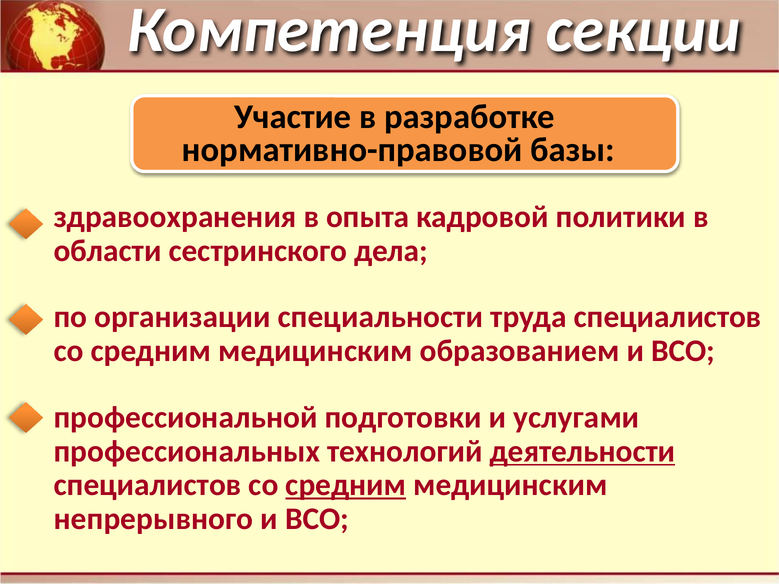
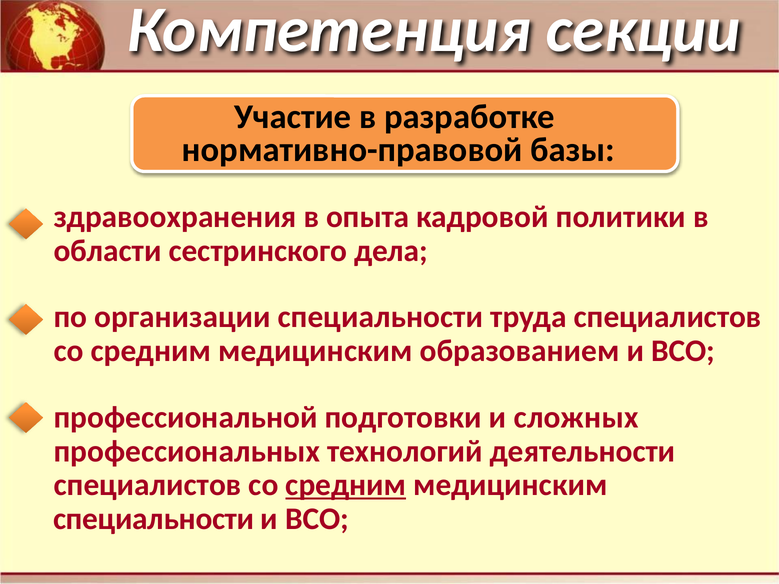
услугами: услугами -> сложных
деятельности underline: present -> none
непрерывного at (153, 519): непрерывного -> специальности
